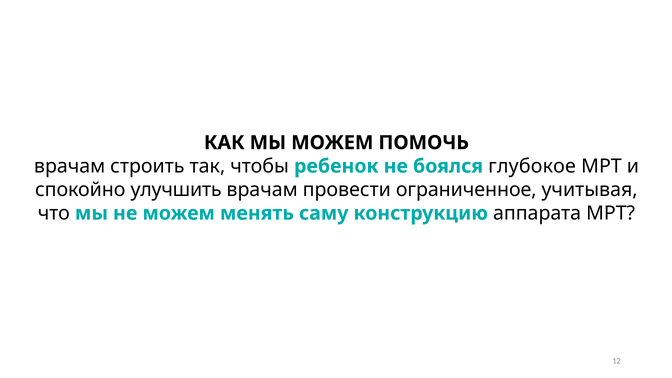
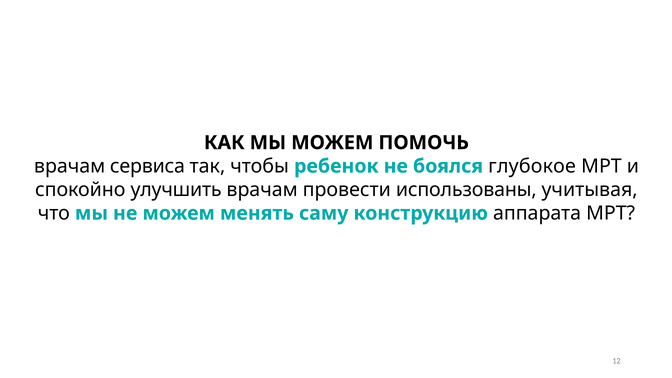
строить: строить -> сервиса
ограниченное: ограниченное -> использованы
